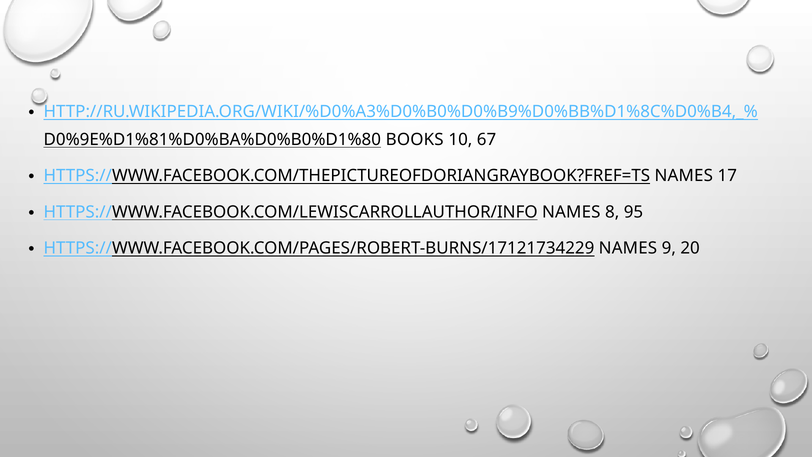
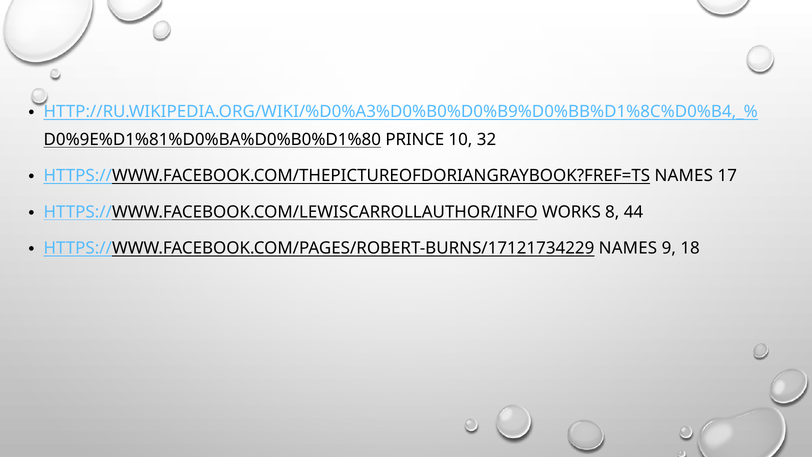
BOOKS: BOOKS -> PRINCE
67: 67 -> 32
HTTPS://WWW.FACEBOOK.COM/LEWISCARROLLAUTHOR/INFO NAMES: NAMES -> WORKS
95: 95 -> 44
20: 20 -> 18
